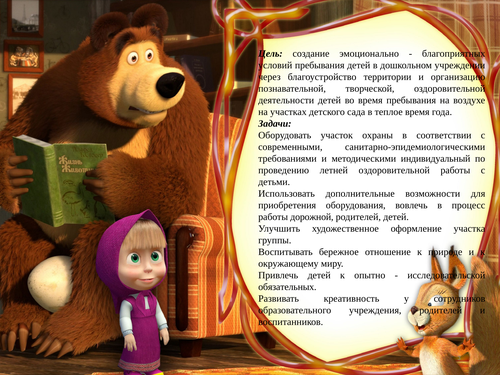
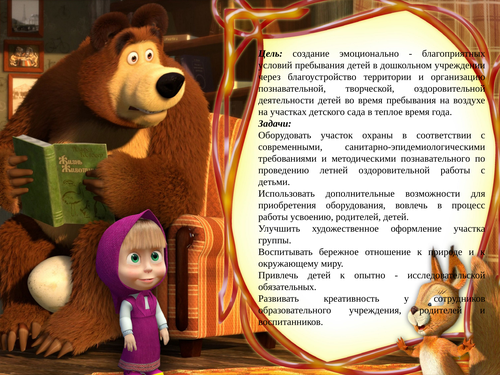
индивидуальный: индивидуальный -> познавательного
дорожной: дорожной -> усвоению
